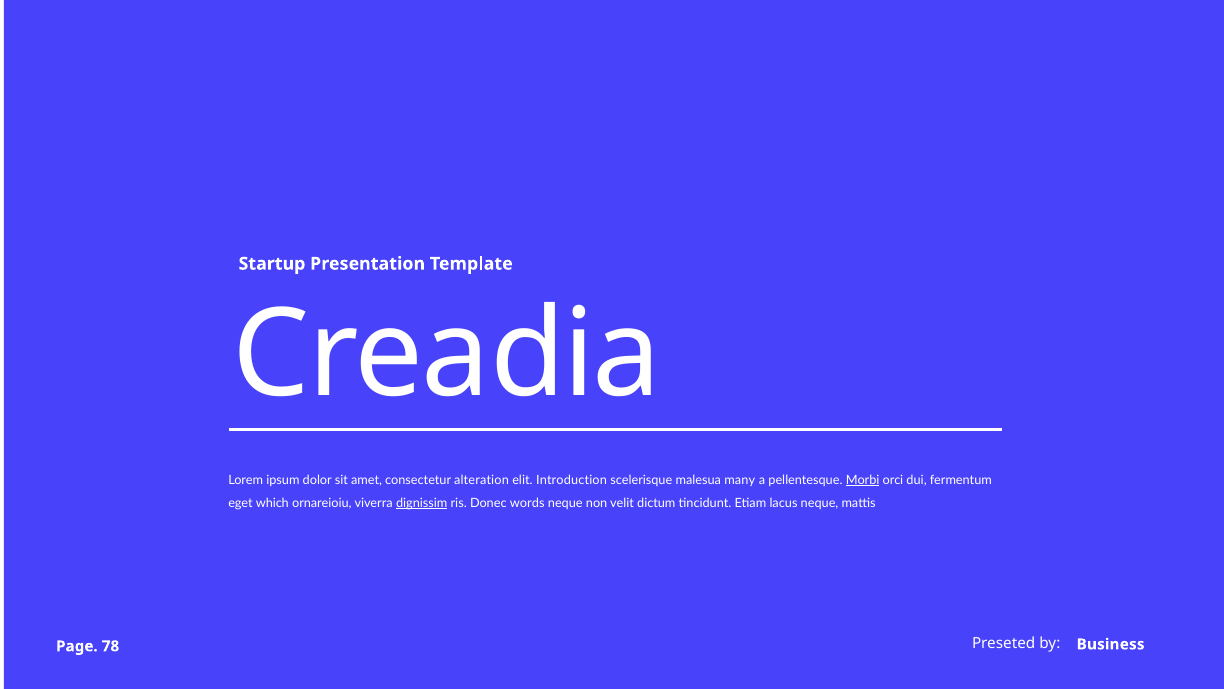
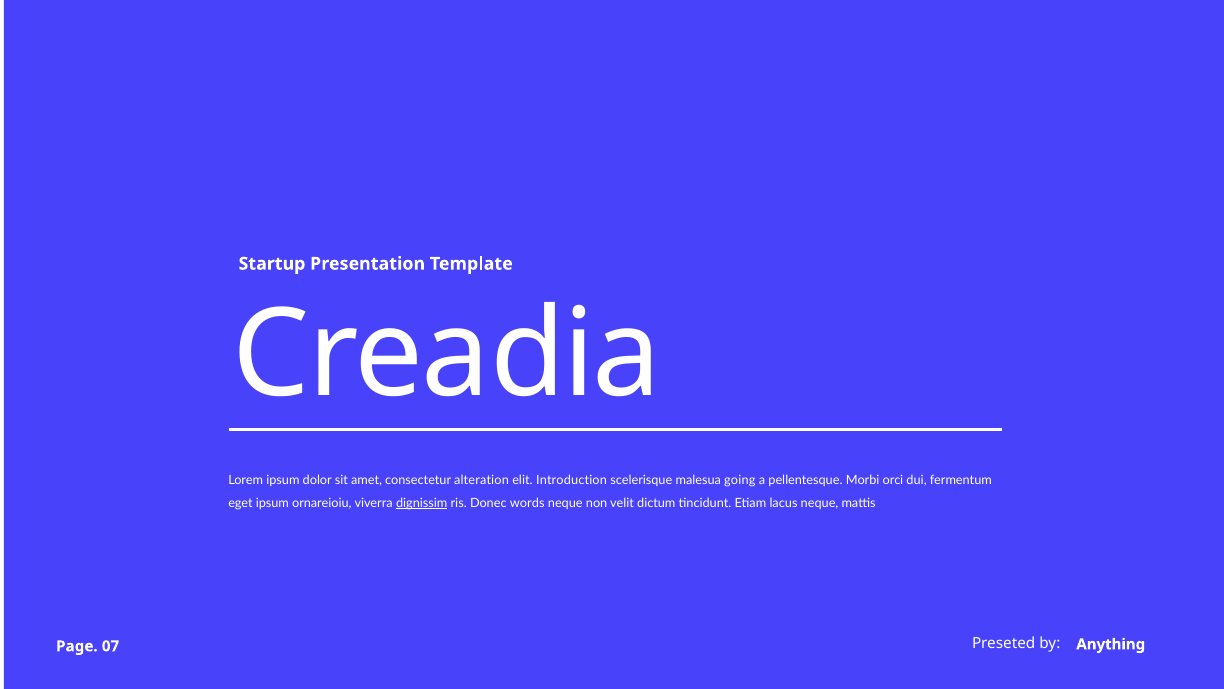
many: many -> going
Morbi underline: present -> none
eget which: which -> ipsum
Business: Business -> Anything
78: 78 -> 07
